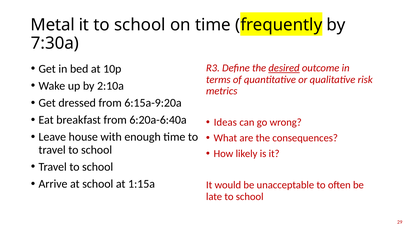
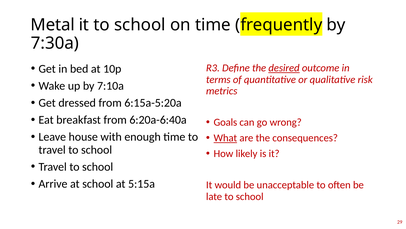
2:10a: 2:10a -> 7:10a
6:15a-9:20a: 6:15a-9:20a -> 6:15a-5:20a
Ideas: Ideas -> Goals
What underline: none -> present
1:15a: 1:15a -> 5:15a
